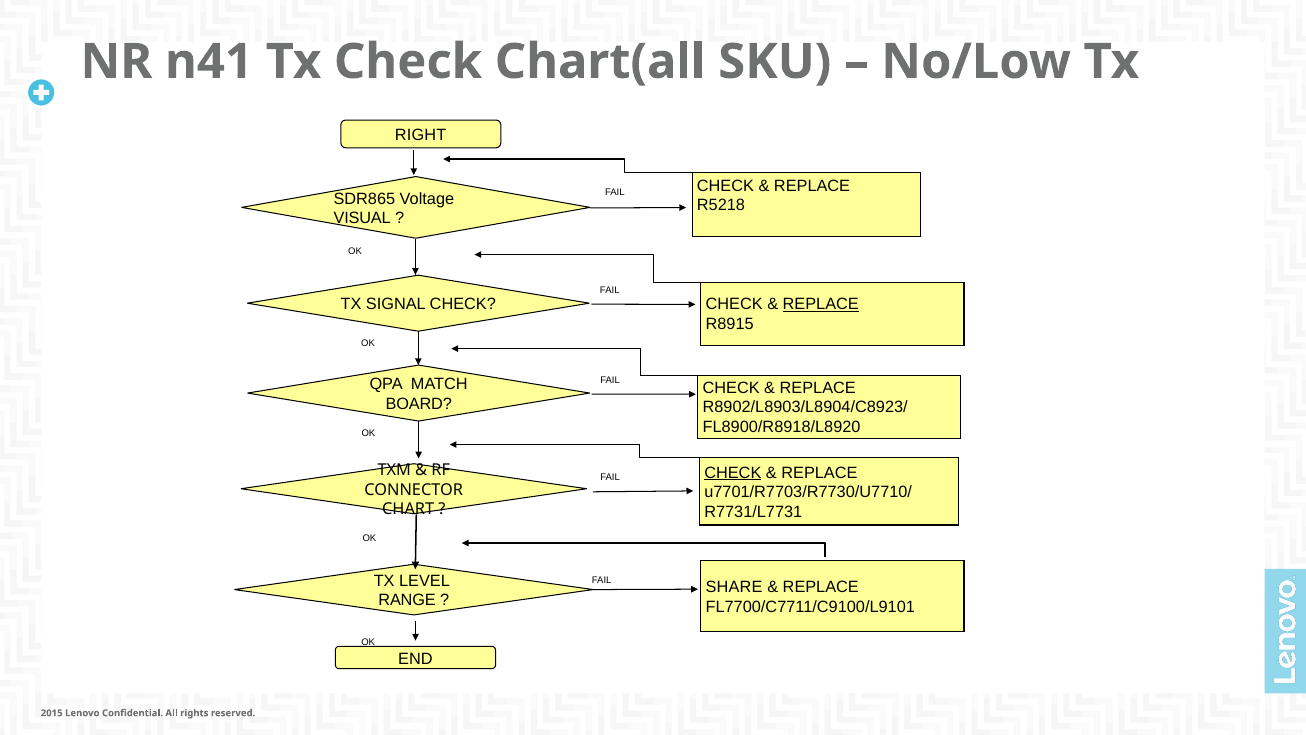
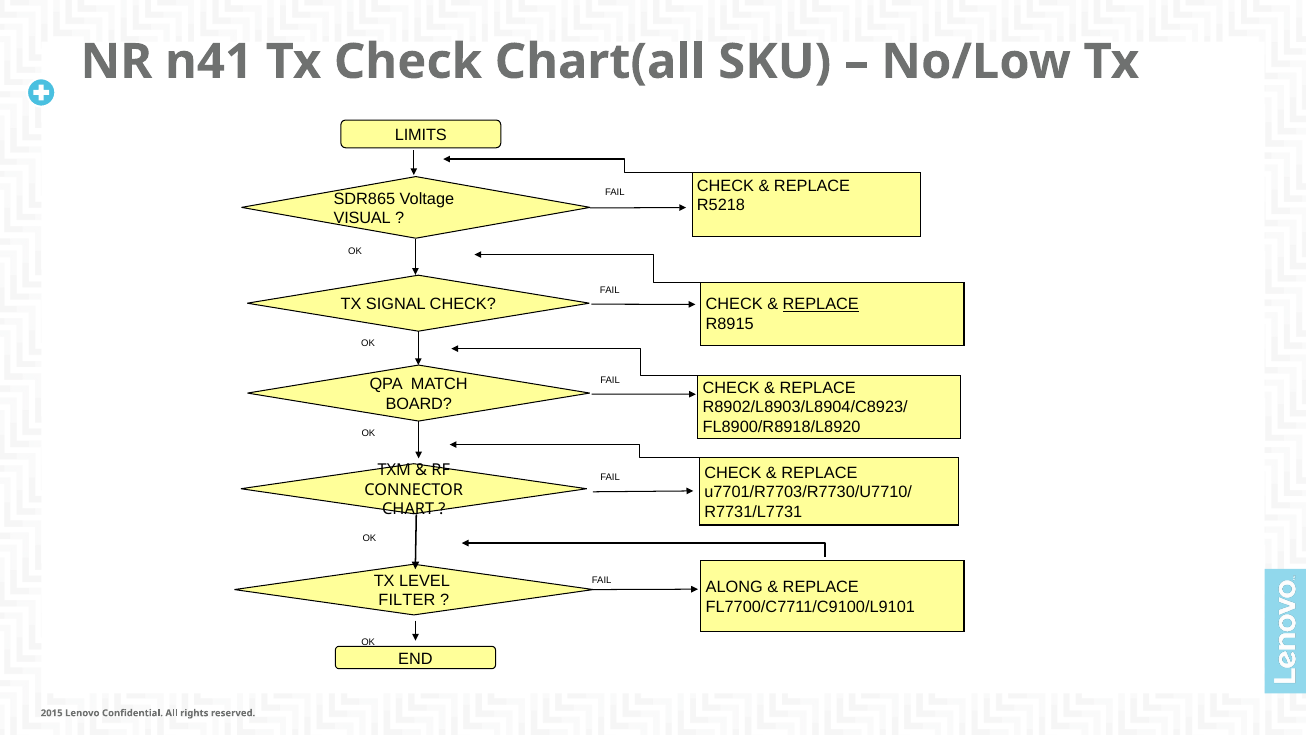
RIGHT: RIGHT -> LIMITS
CHECK at (733, 473) underline: present -> none
SHARE: SHARE -> ALONG
RANGE: RANGE -> FILTER
